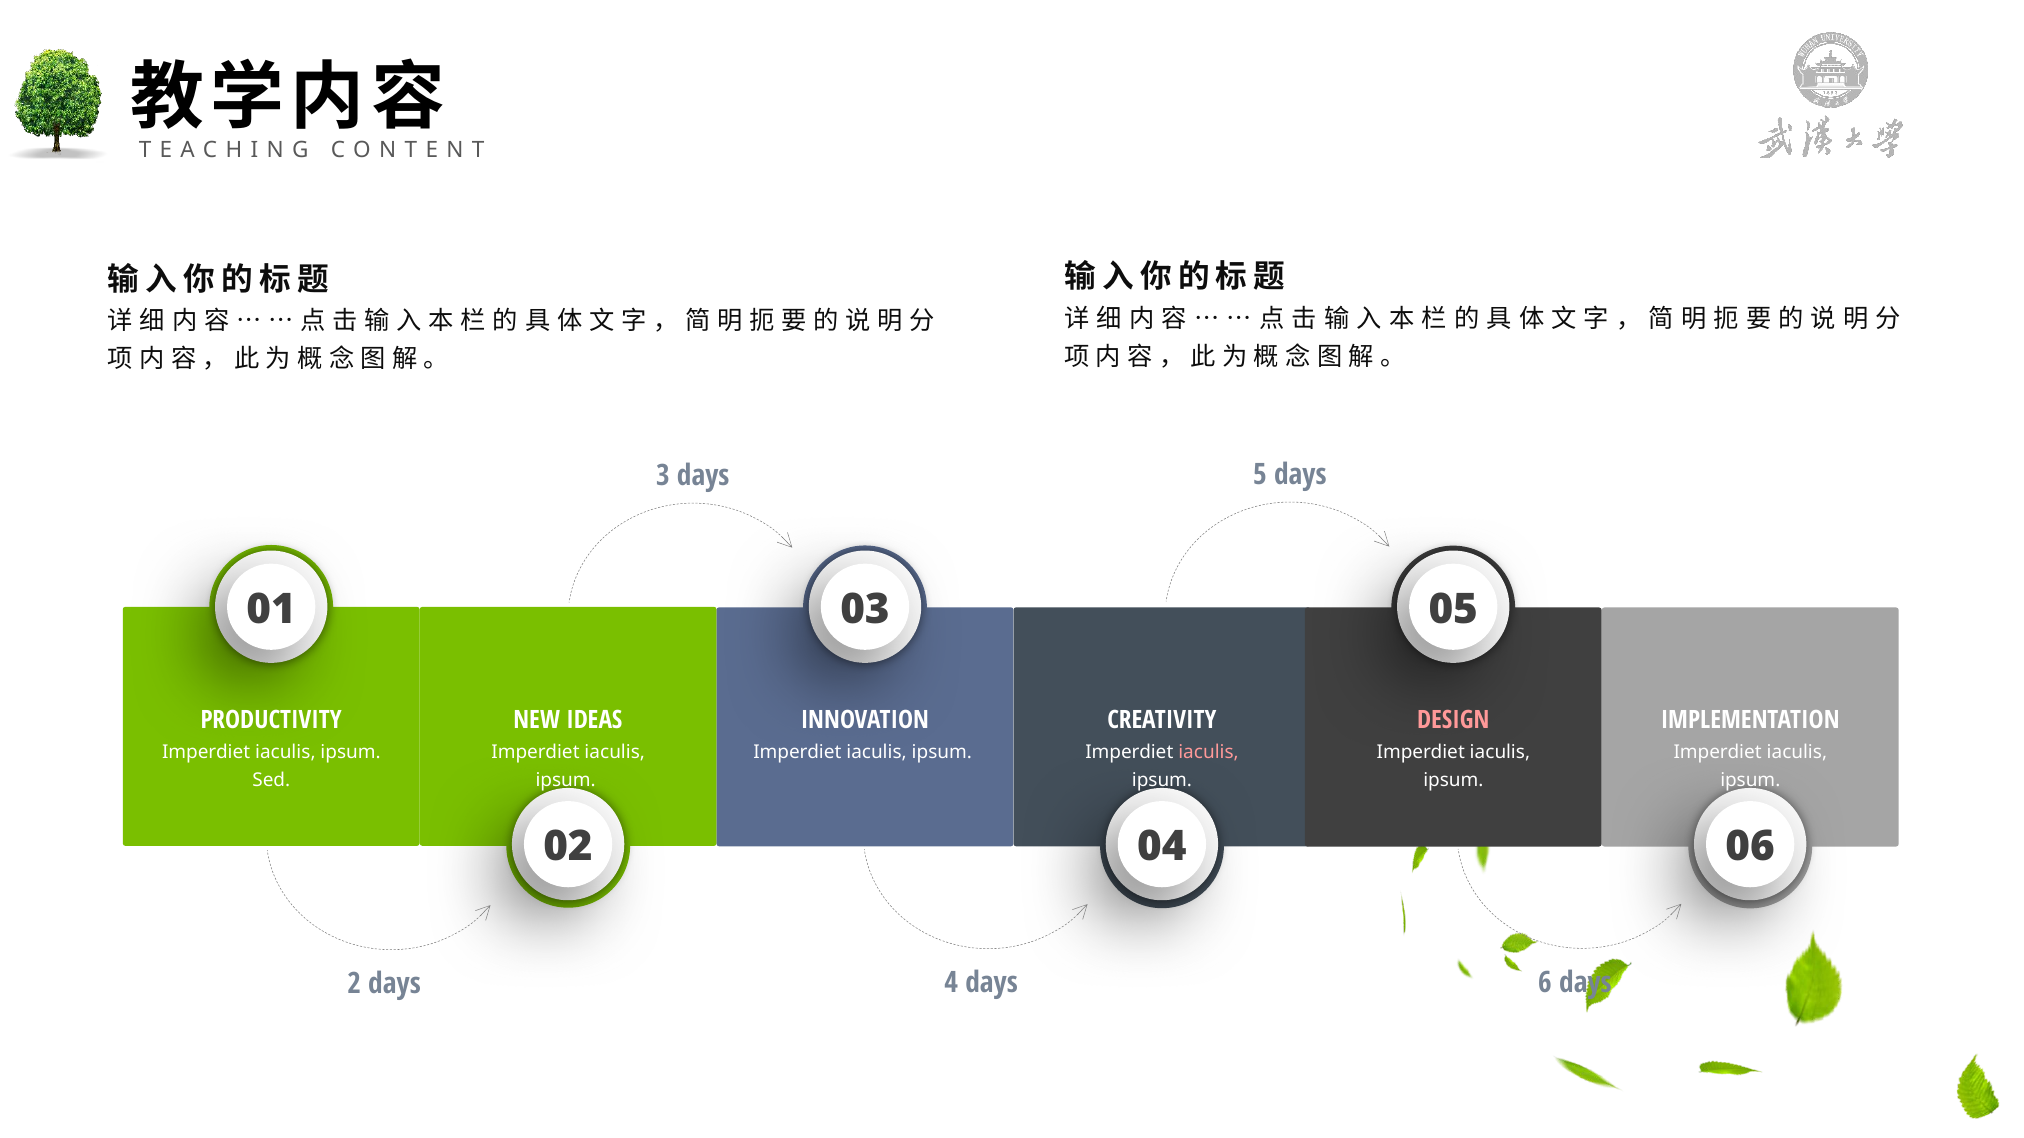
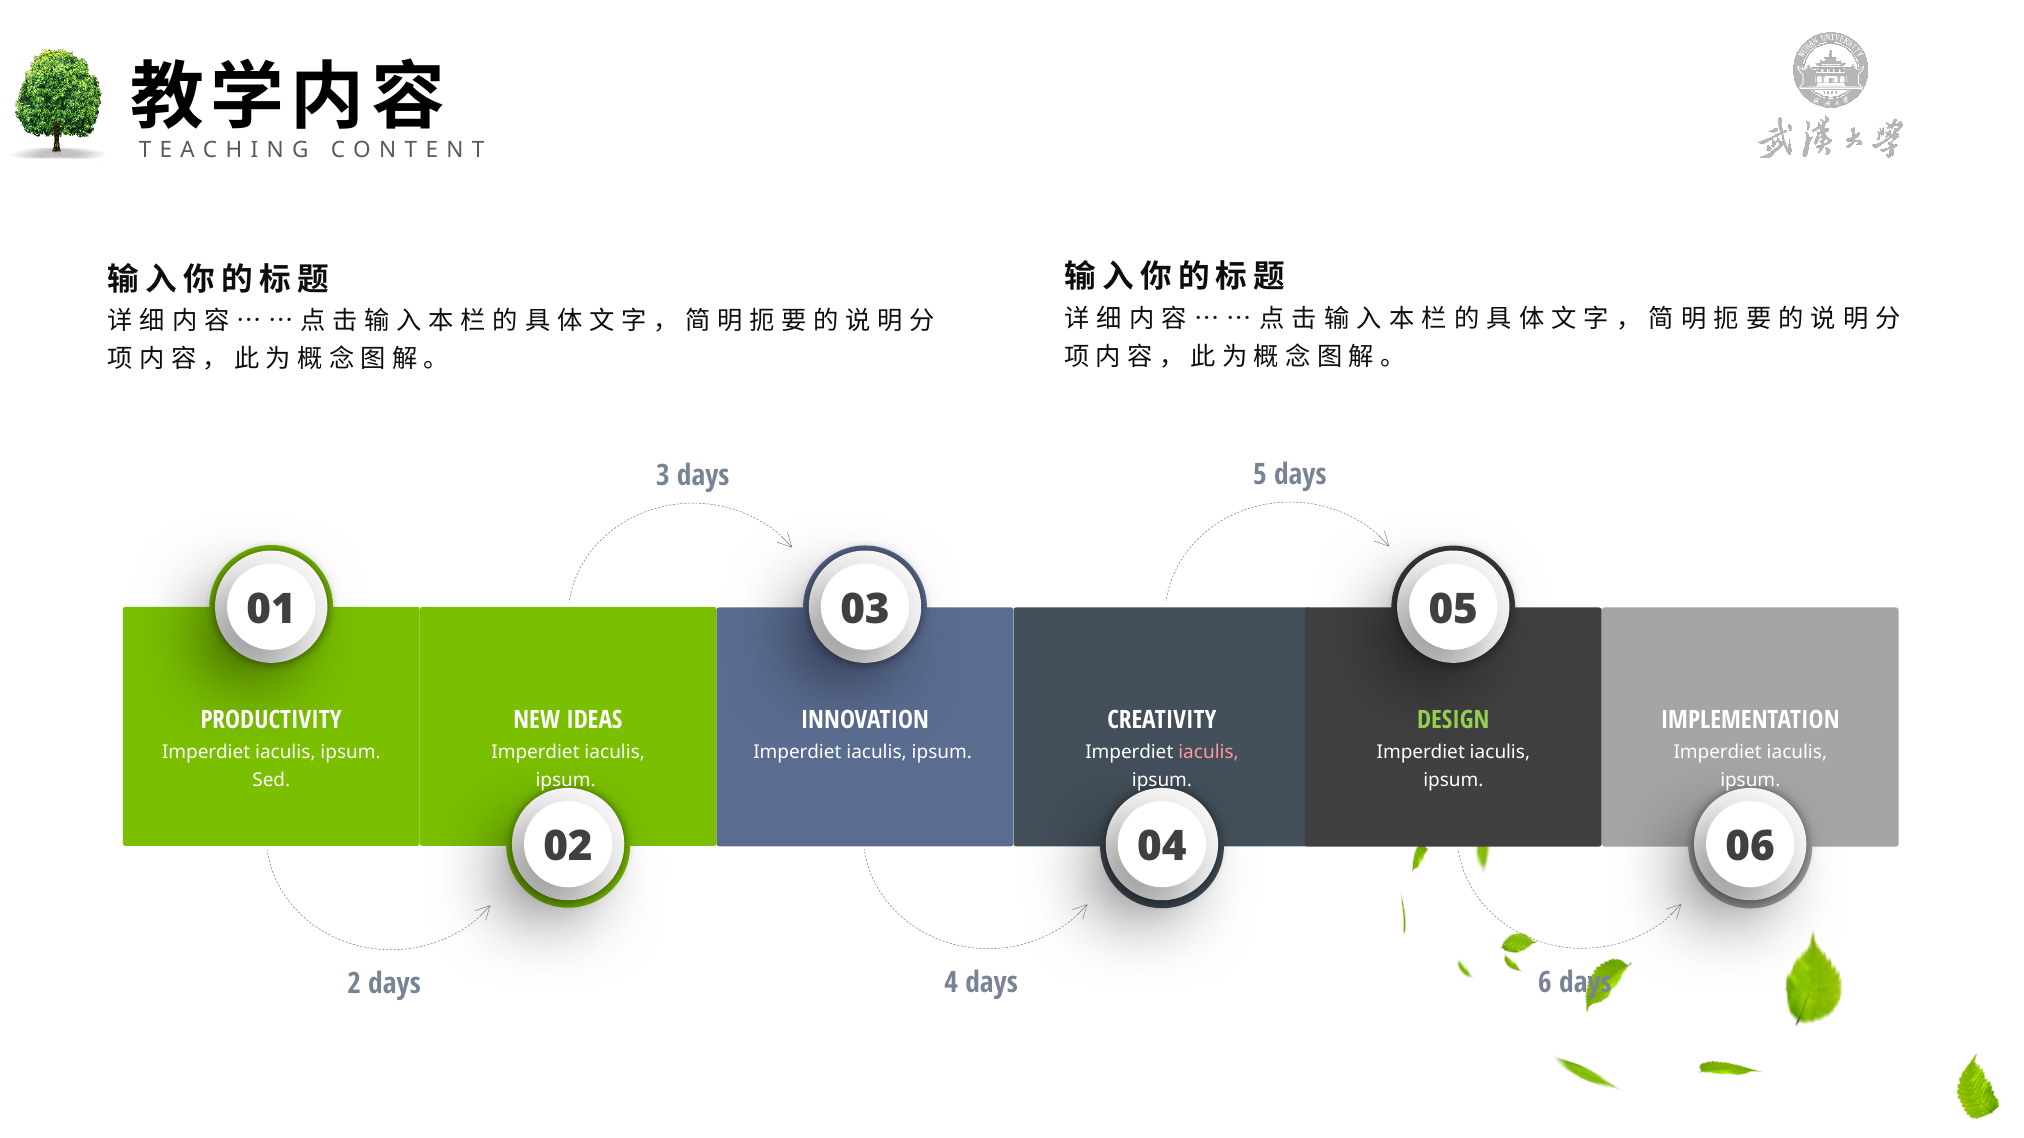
DESIGN colour: pink -> light green
